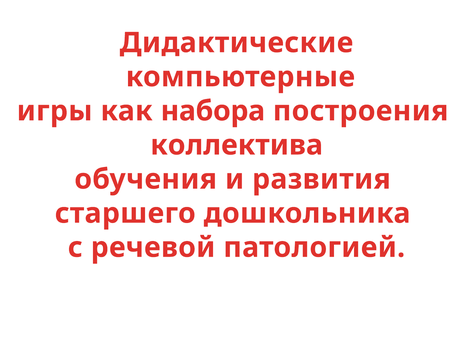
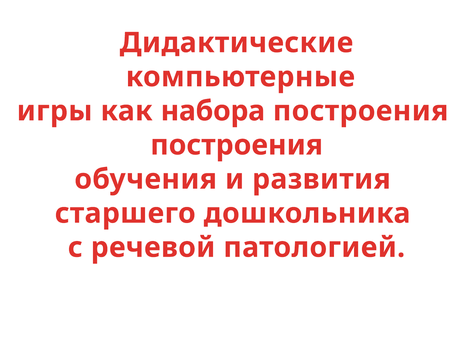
коллектива at (237, 145): коллектива -> построения
